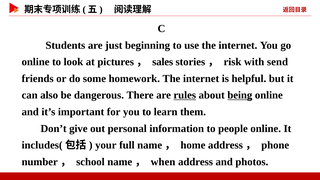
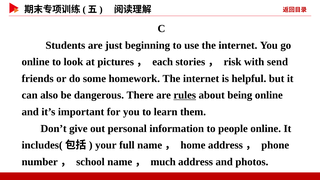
sales: sales -> each
being underline: present -> none
when: when -> much
